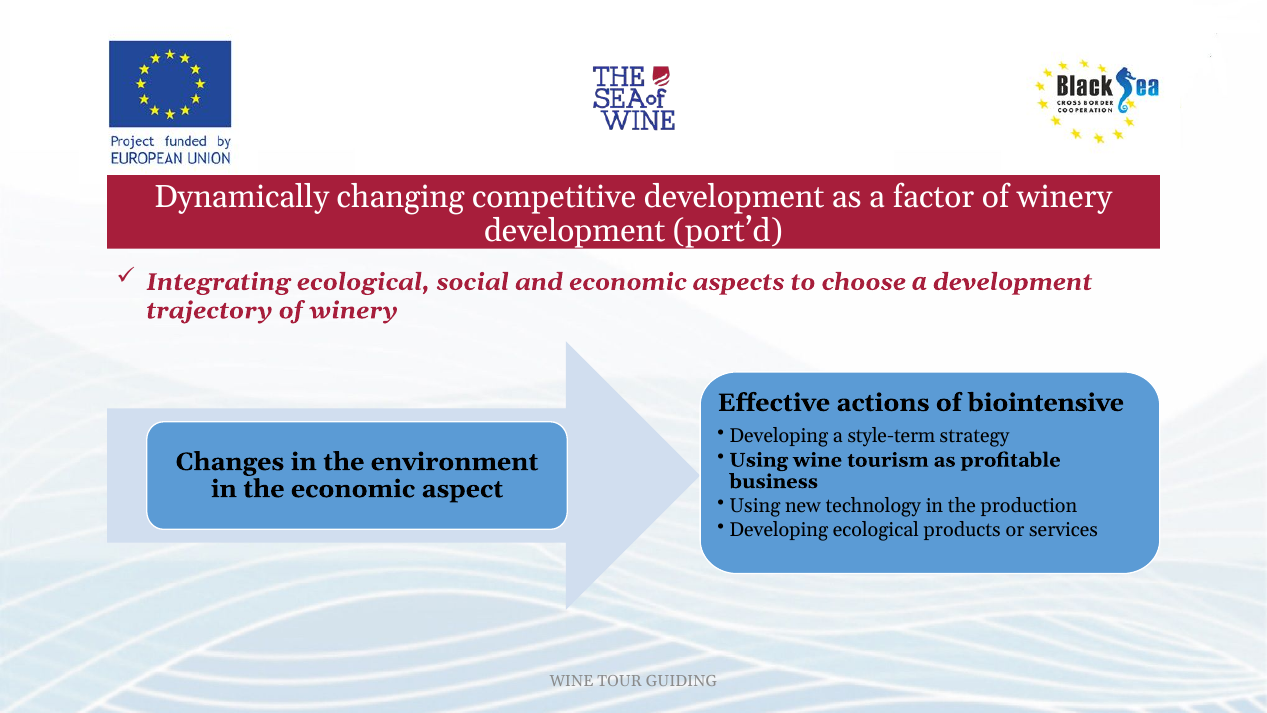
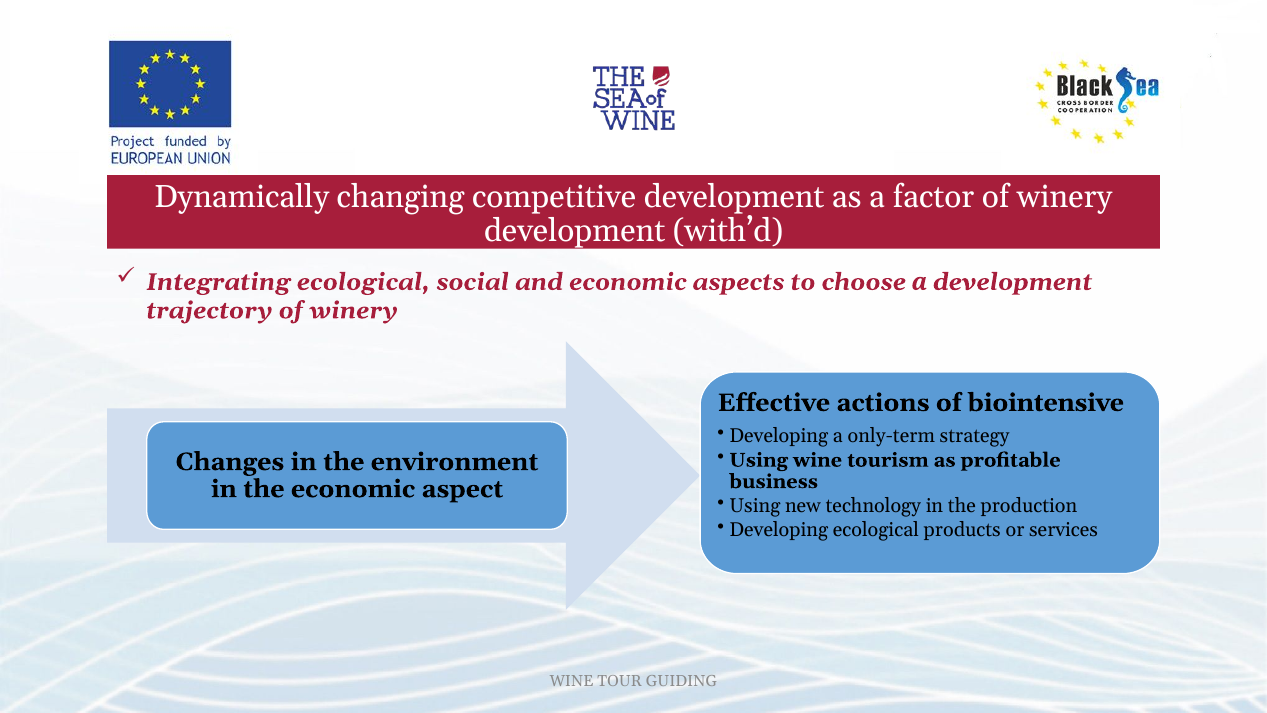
port’d: port’d -> with’d
style-term: style-term -> only-term
